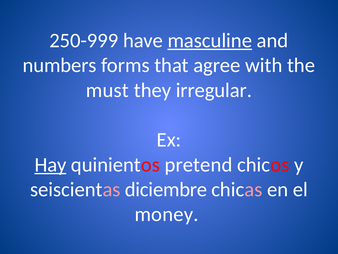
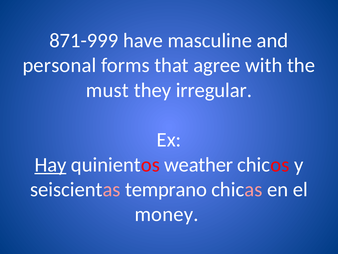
250-999: 250-999 -> 871-999
masculine underline: present -> none
numbers: numbers -> personal
pretend: pretend -> weather
diciembre: diciembre -> temprano
